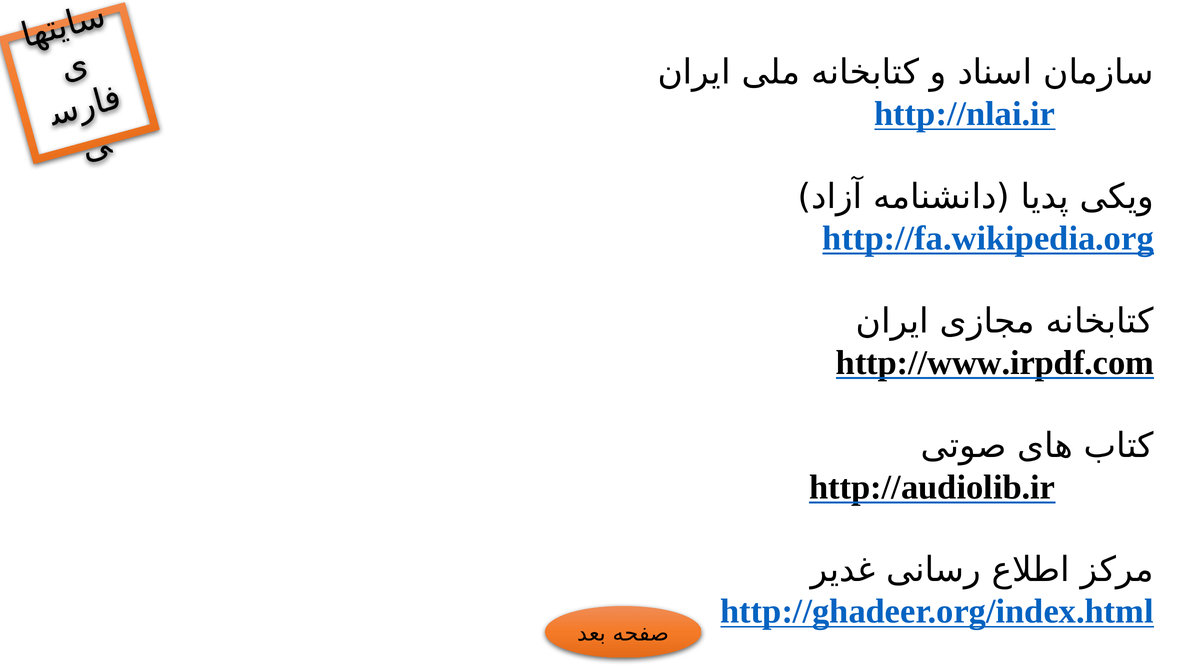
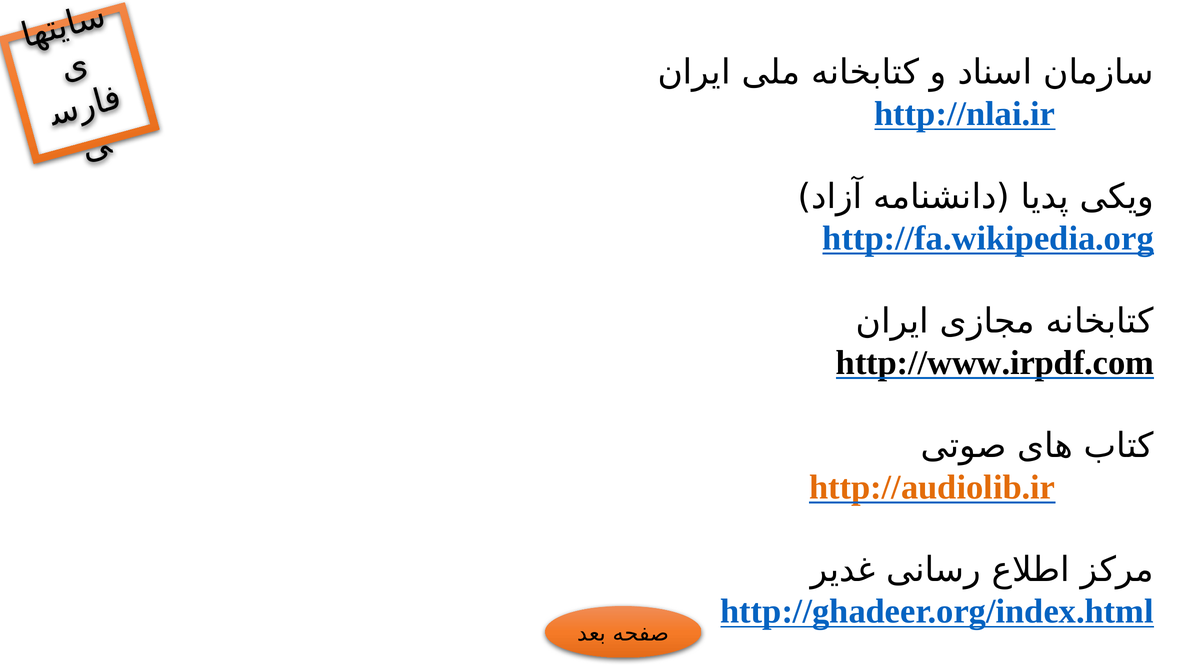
http://audiolib.ir colour: black -> orange
